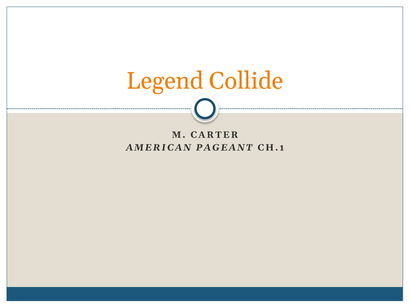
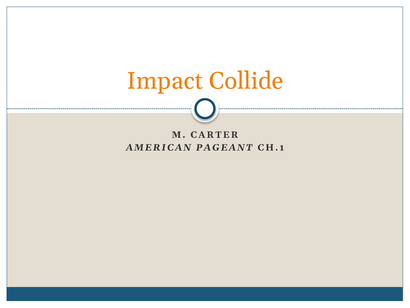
Legend: Legend -> Impact
